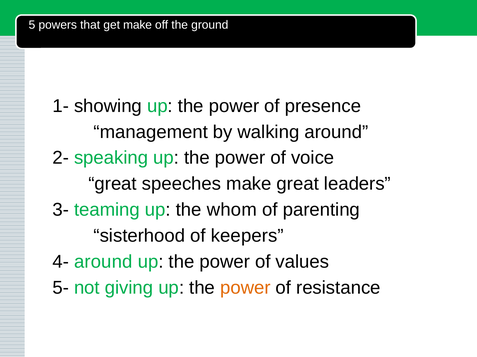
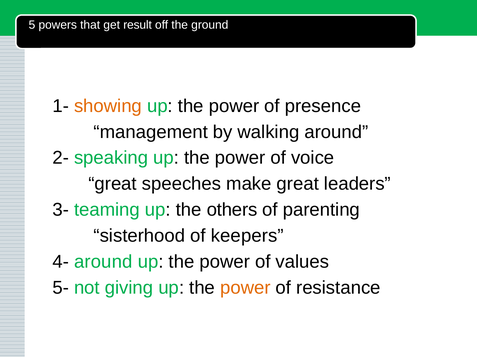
get make: make -> result
showing colour: black -> orange
whom: whom -> others
